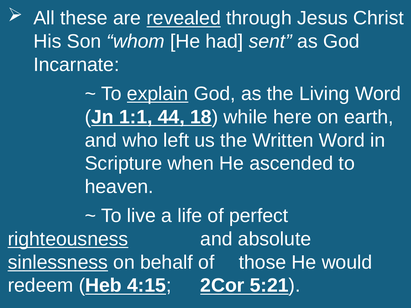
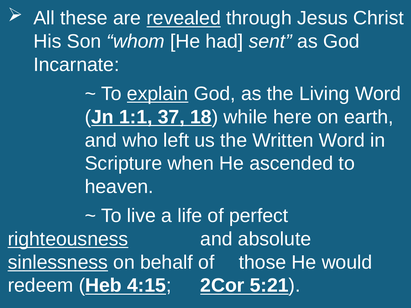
44: 44 -> 37
